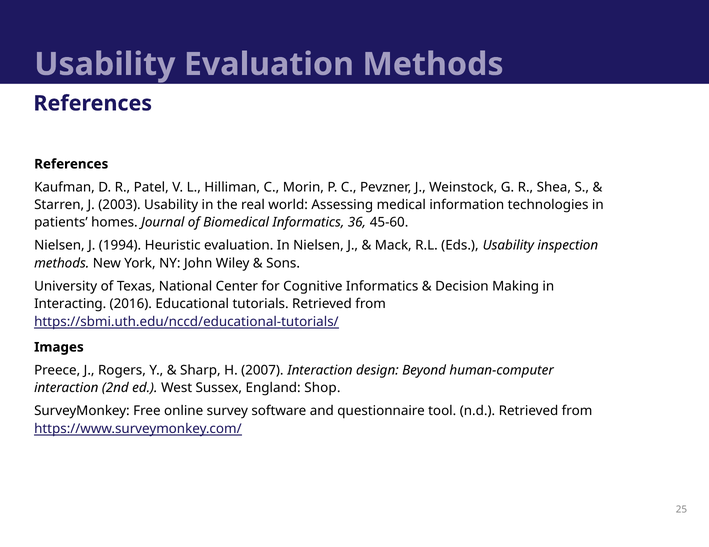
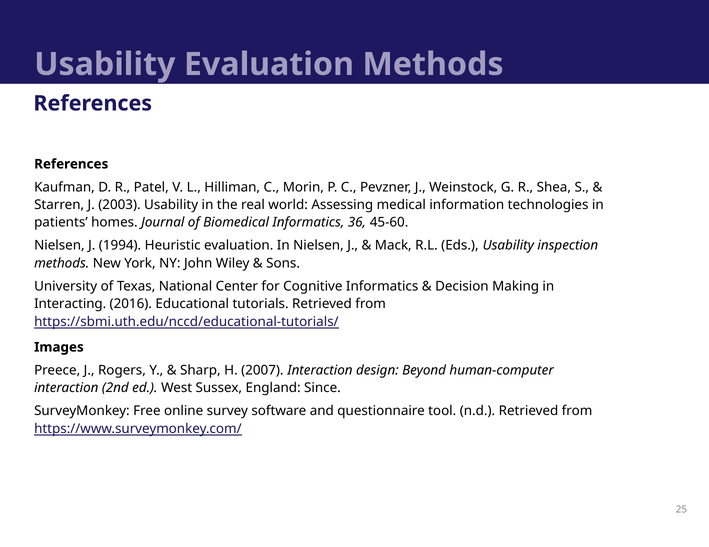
Shop: Shop -> Since
